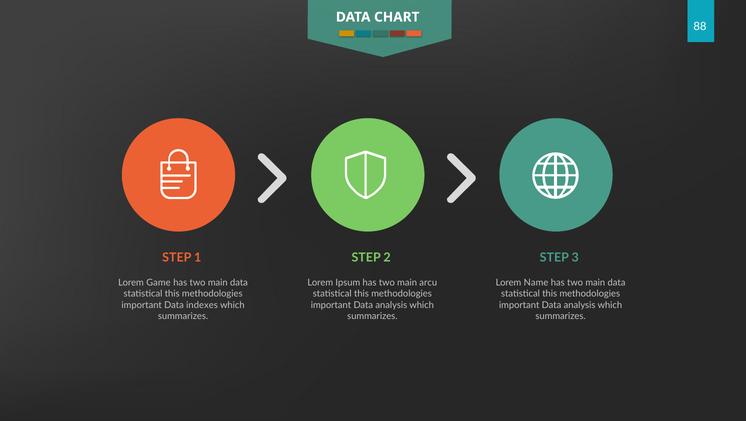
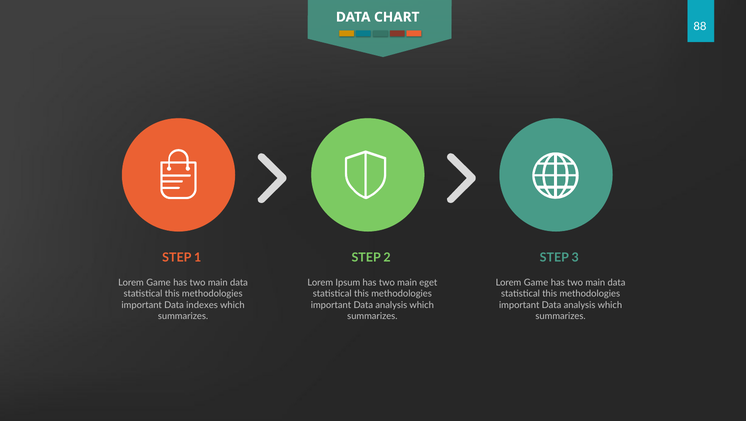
arcu: arcu -> eget
Name at (536, 282): Name -> Game
